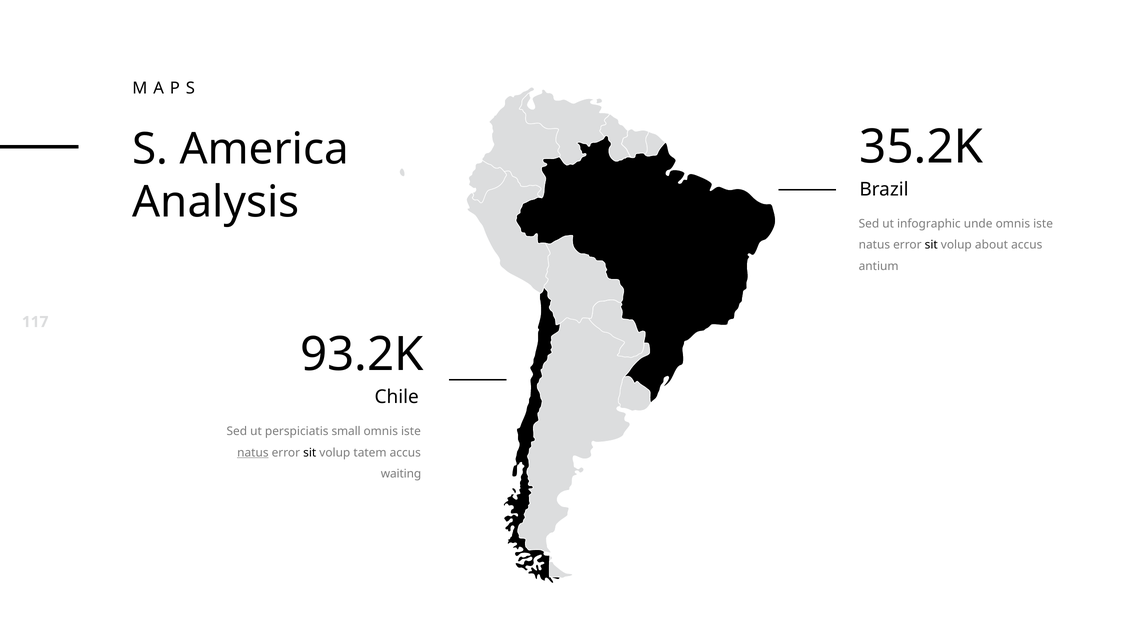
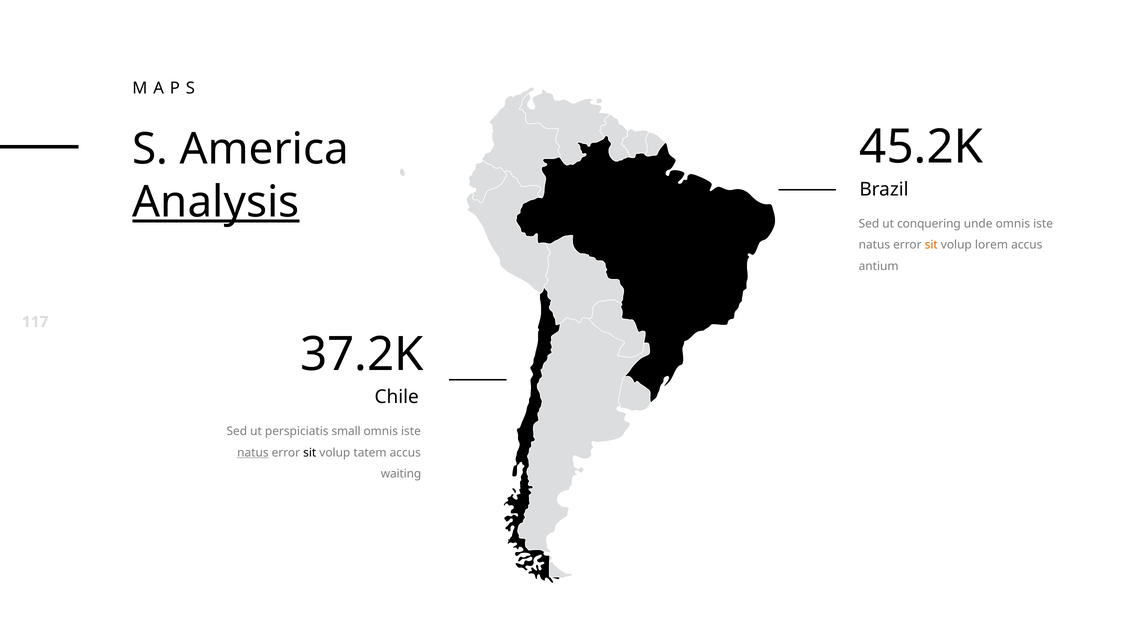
35.2K: 35.2K -> 45.2K
Analysis underline: none -> present
infographic: infographic -> conquering
sit at (931, 245) colour: black -> orange
about: about -> lorem
93.2K: 93.2K -> 37.2K
